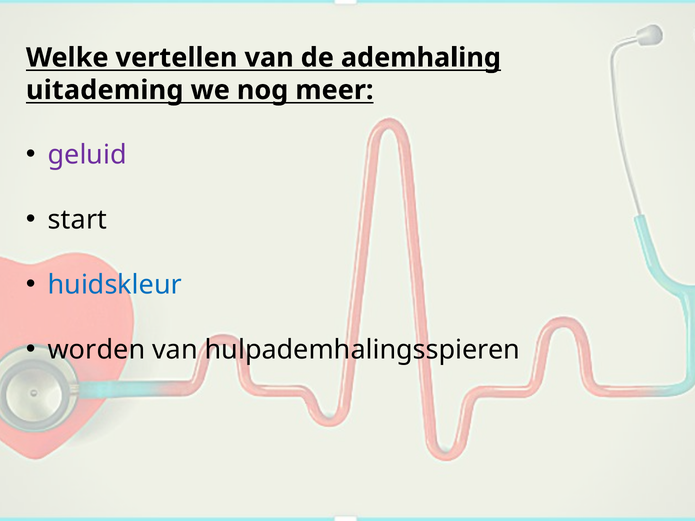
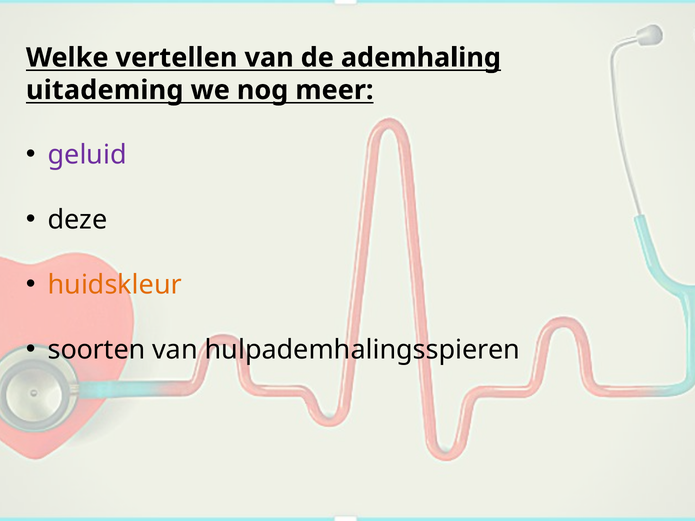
start: start -> deze
huidskleur colour: blue -> orange
worden: worden -> soorten
